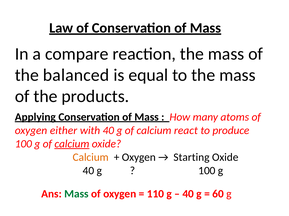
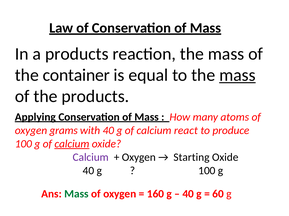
a compare: compare -> products
balanced: balanced -> container
mass at (237, 75) underline: none -> present
either: either -> grams
Calcium at (91, 158) colour: orange -> purple
110: 110 -> 160
